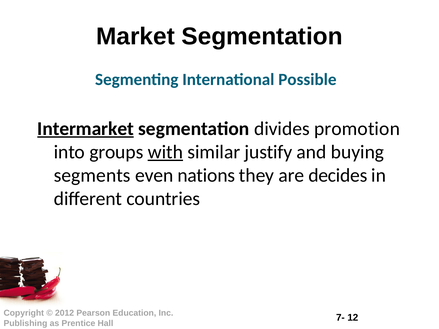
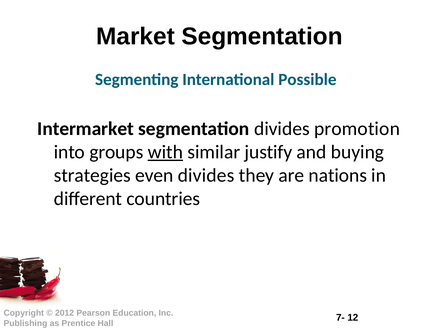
Intermarket underline: present -> none
segments: segments -> strategies
even nations: nations -> divides
decides: decides -> nations
